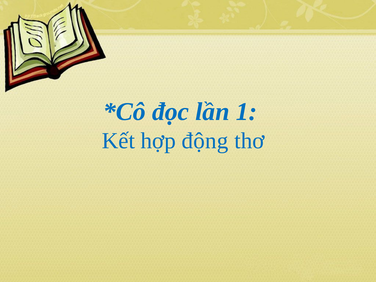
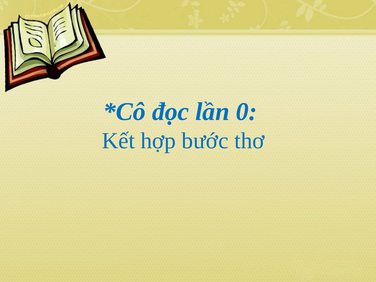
1: 1 -> 0
động: động -> bước
